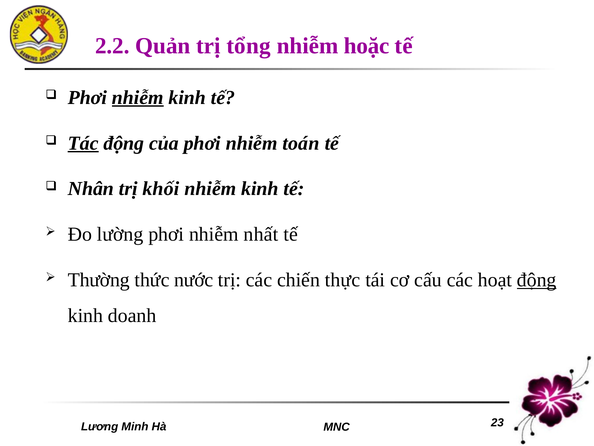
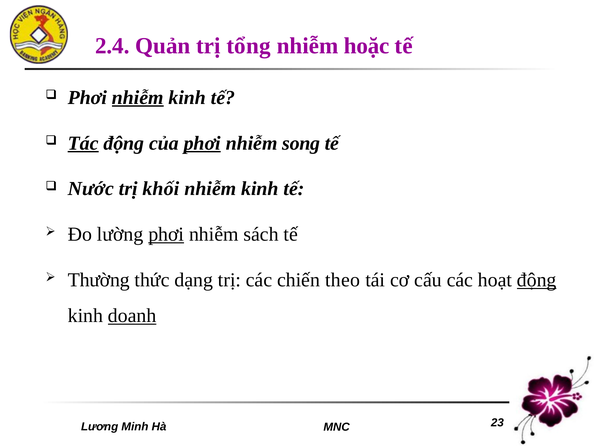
2.2: 2.2 -> 2.4
phơi at (202, 143) underline: none -> present
toán: toán -> song
Nhân: Nhân -> Nước
phơi at (166, 234) underline: none -> present
nhất: nhất -> sách
nước: nước -> dạng
thực: thực -> theo
doanh underline: none -> present
